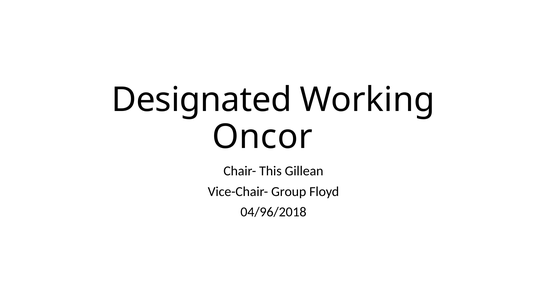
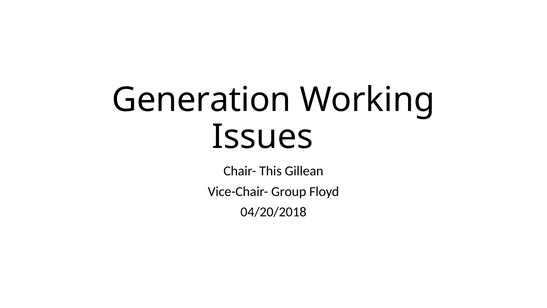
Designated: Designated -> Generation
Oncor: Oncor -> Issues
04/96/2018: 04/96/2018 -> 04/20/2018
